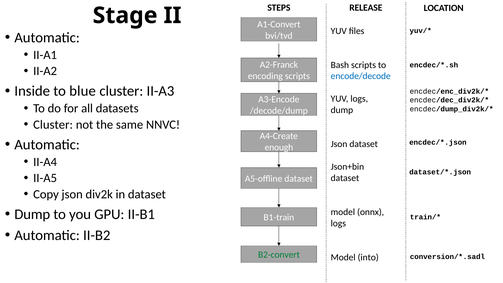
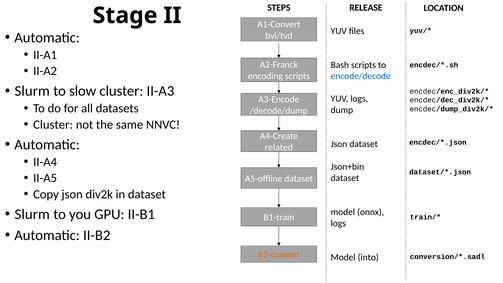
Inside at (32, 91): Inside -> Slurm
blue: blue -> slow
enough: enough -> related
Dump at (32, 214): Dump -> Slurm
B2-convert colour: green -> orange
